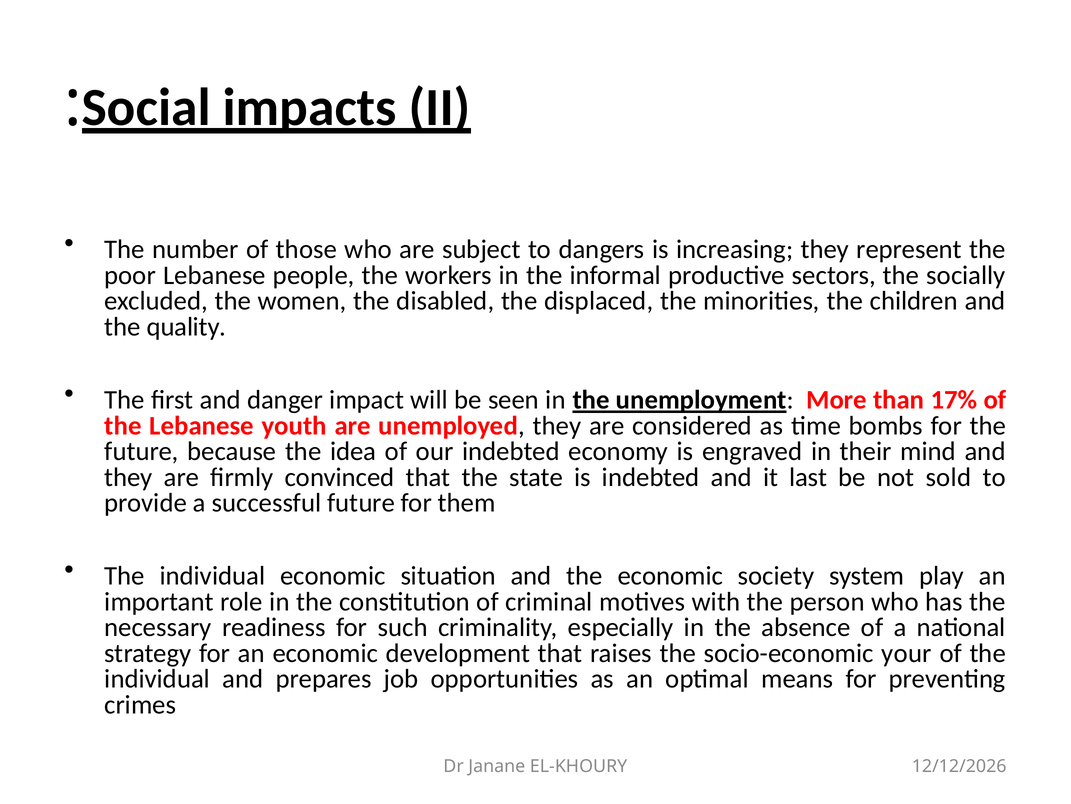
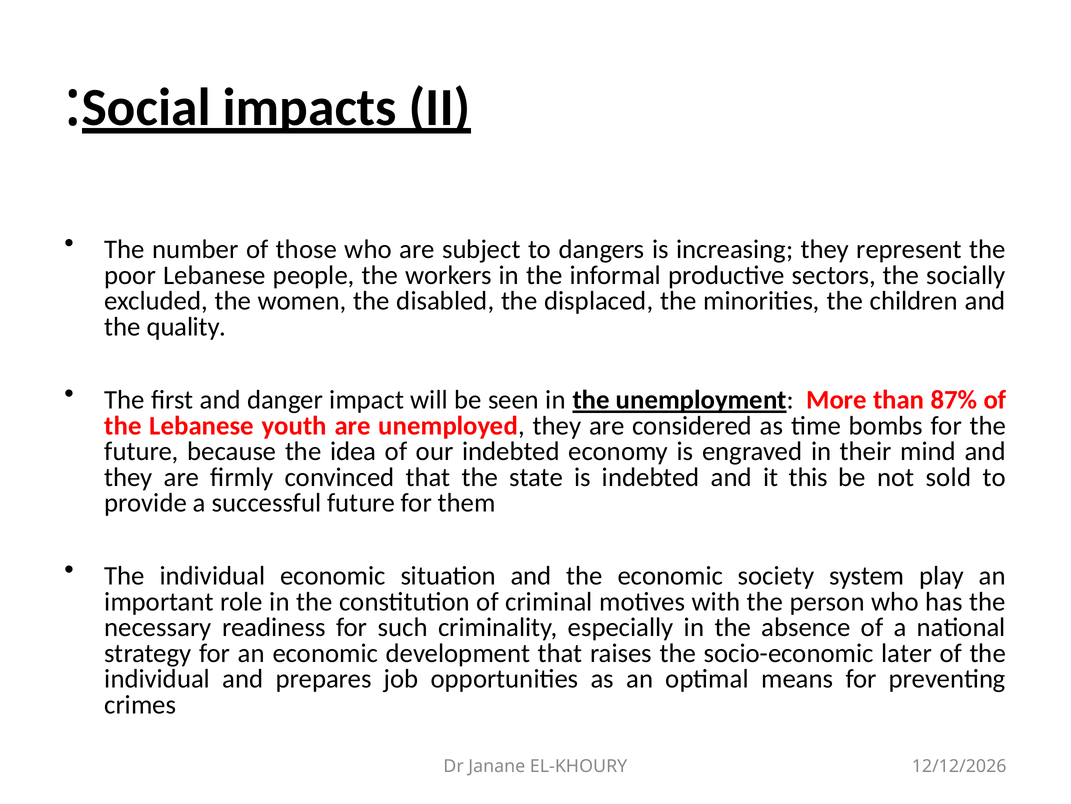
17%: 17% -> 87%
last: last -> this
your: your -> later
